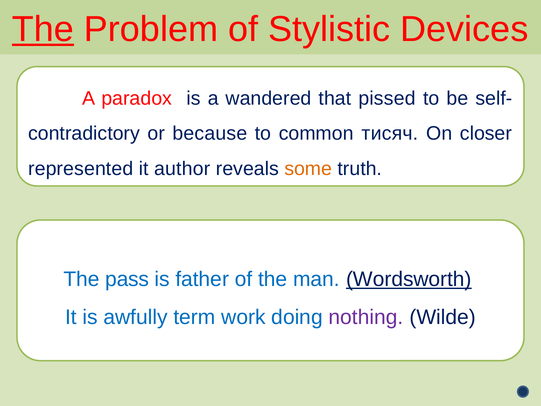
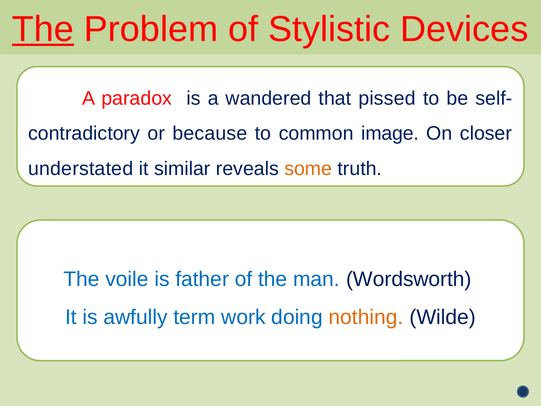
тисяч: тисяч -> image
represented: represented -> understated
author: author -> similar
pass: pass -> voile
Wordsworth underline: present -> none
nothing colour: purple -> orange
